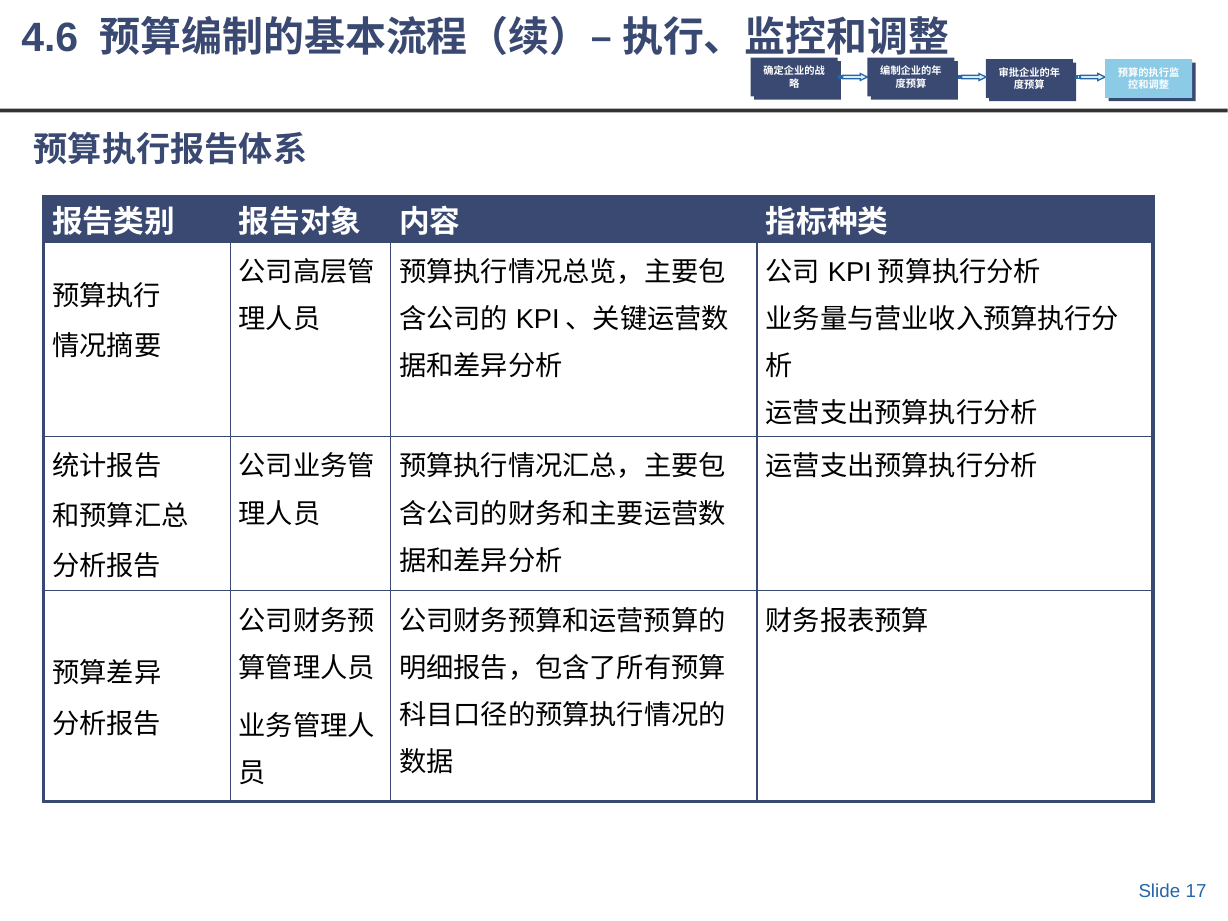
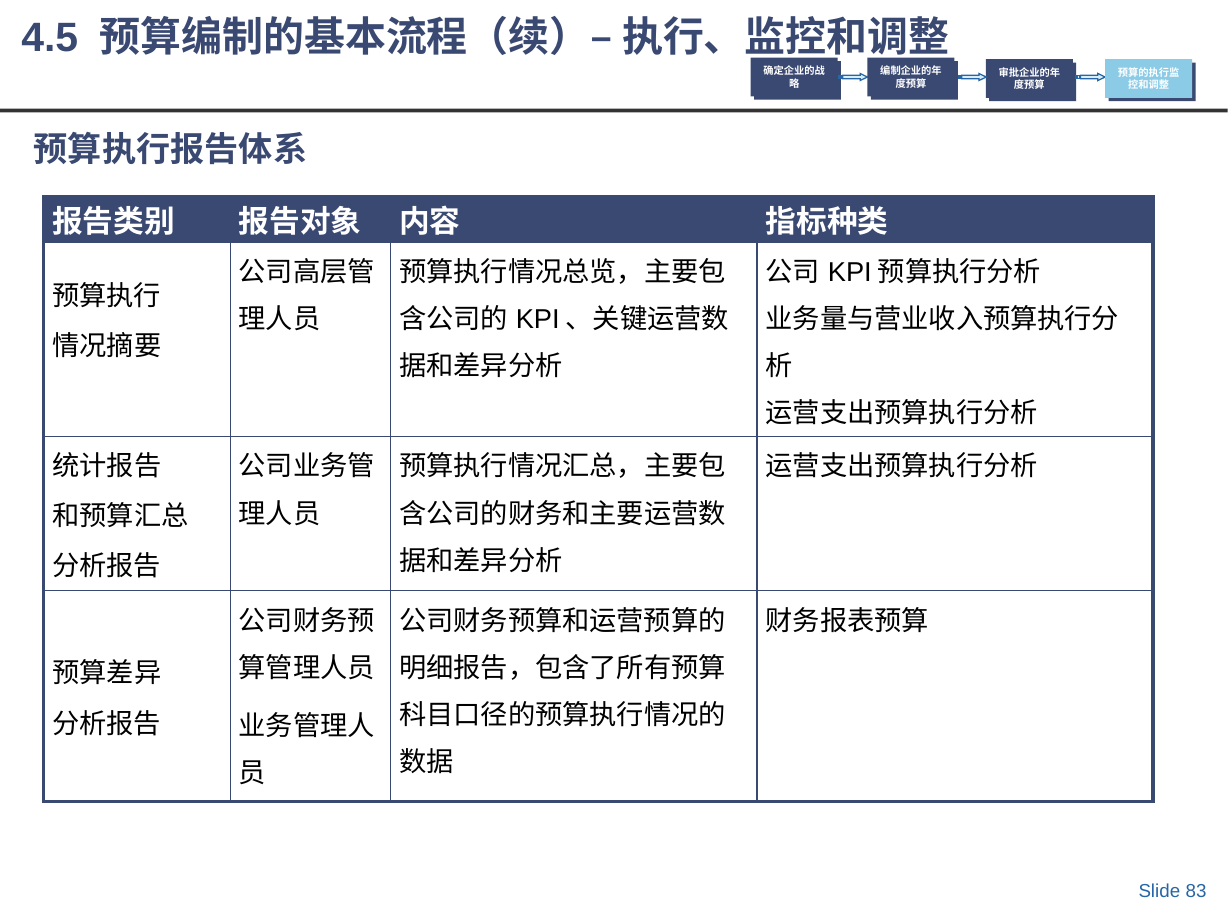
4.6: 4.6 -> 4.5
17: 17 -> 83
